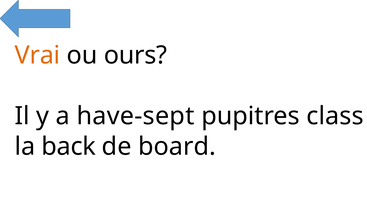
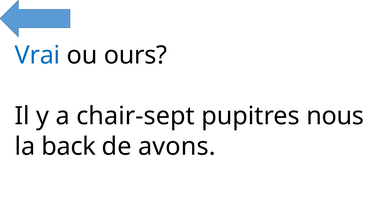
Vrai colour: orange -> blue
have-sept: have-sept -> chair-sept
class: class -> nous
board: board -> avons
